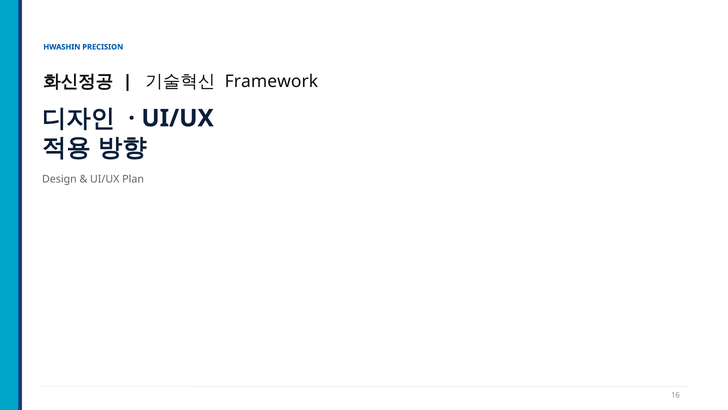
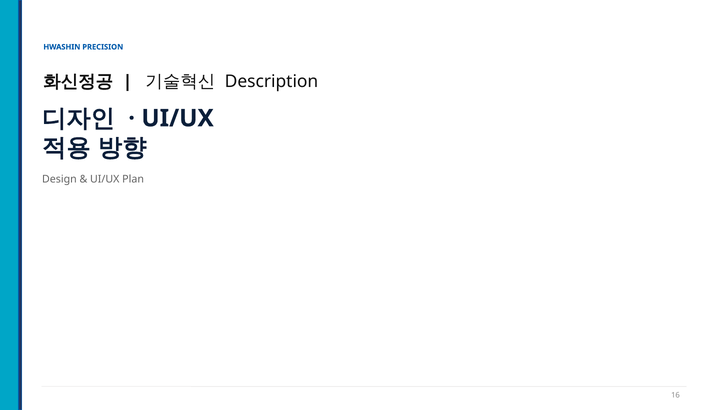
Framework: Framework -> Description
